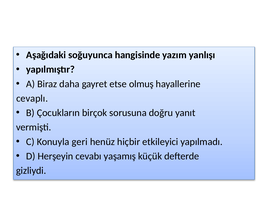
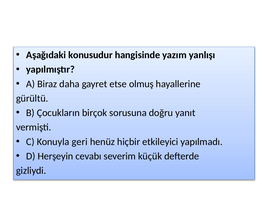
soğuyunca: soğuyunca -> konusudur
cevaplı: cevaplı -> gürültü
yaşamış: yaşamış -> severim
